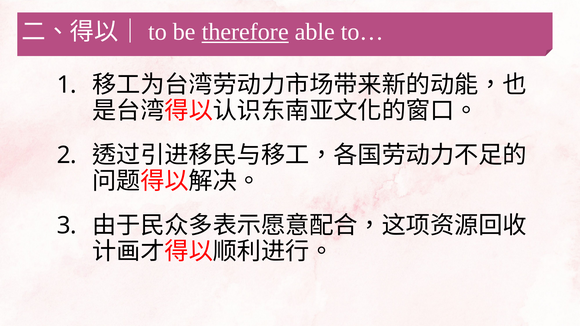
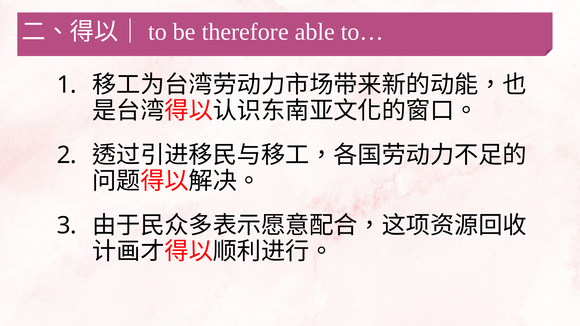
therefore underline: present -> none
